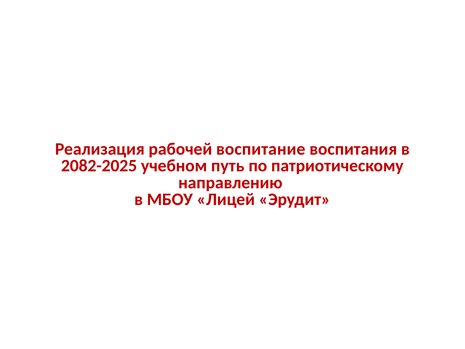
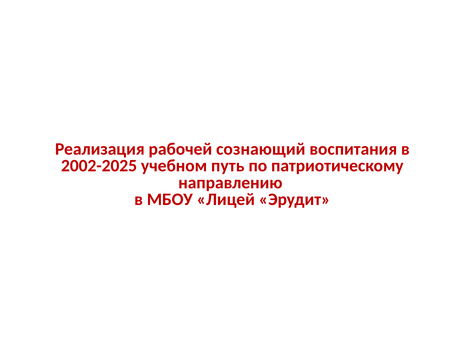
воспитание: воспитание -> сознающий
2082-2025: 2082-2025 -> 2002-2025
